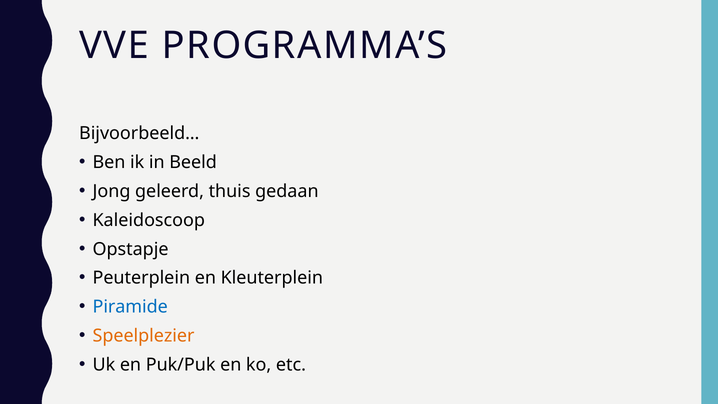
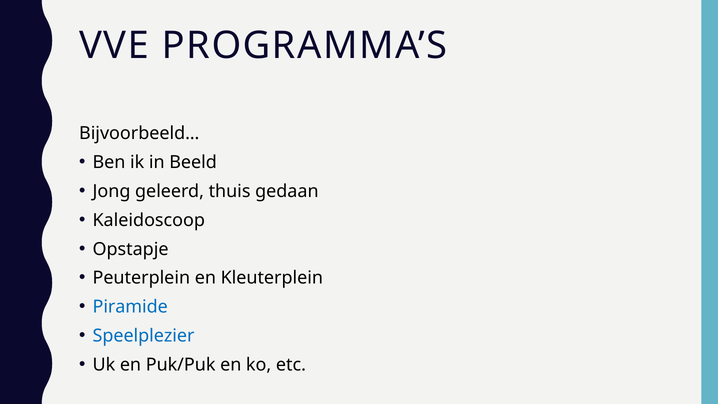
Speelplezier colour: orange -> blue
